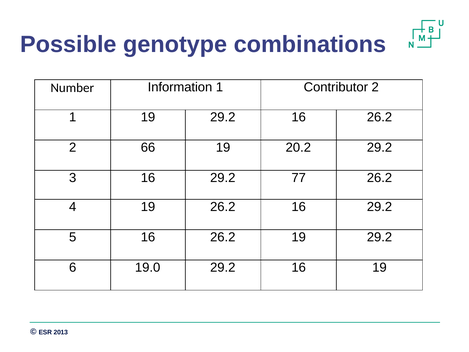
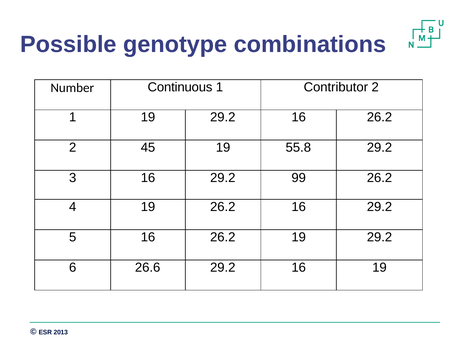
Information: Information -> Continuous
66: 66 -> 45
20.2: 20.2 -> 55.8
77: 77 -> 99
19.0: 19.0 -> 26.6
